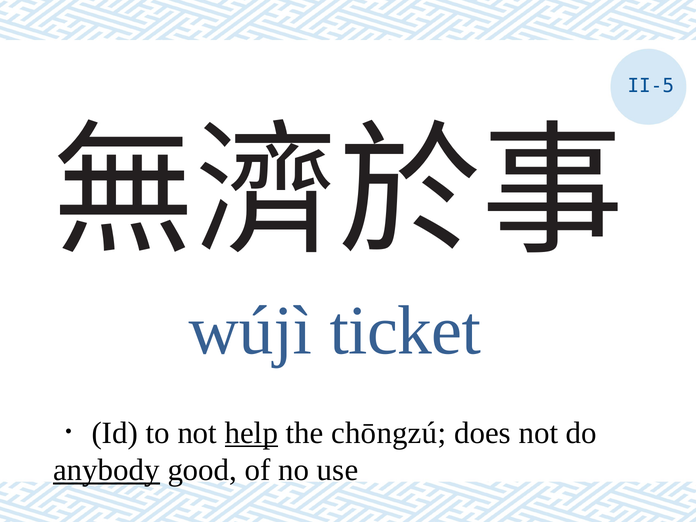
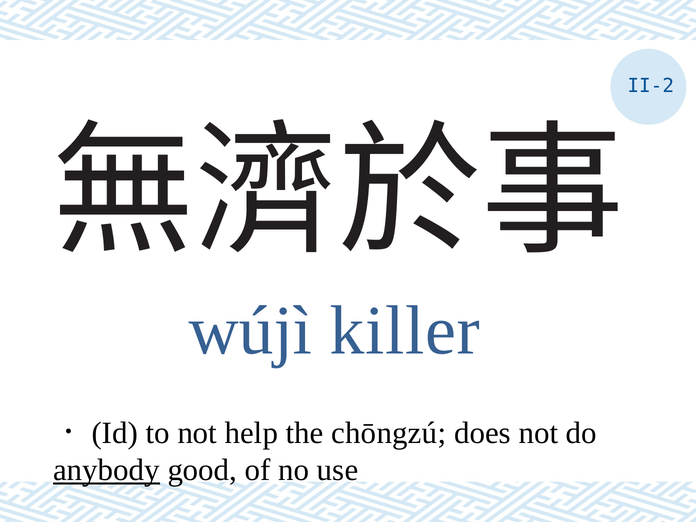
II-5: II-5 -> II-2
ticket: ticket -> killer
help underline: present -> none
